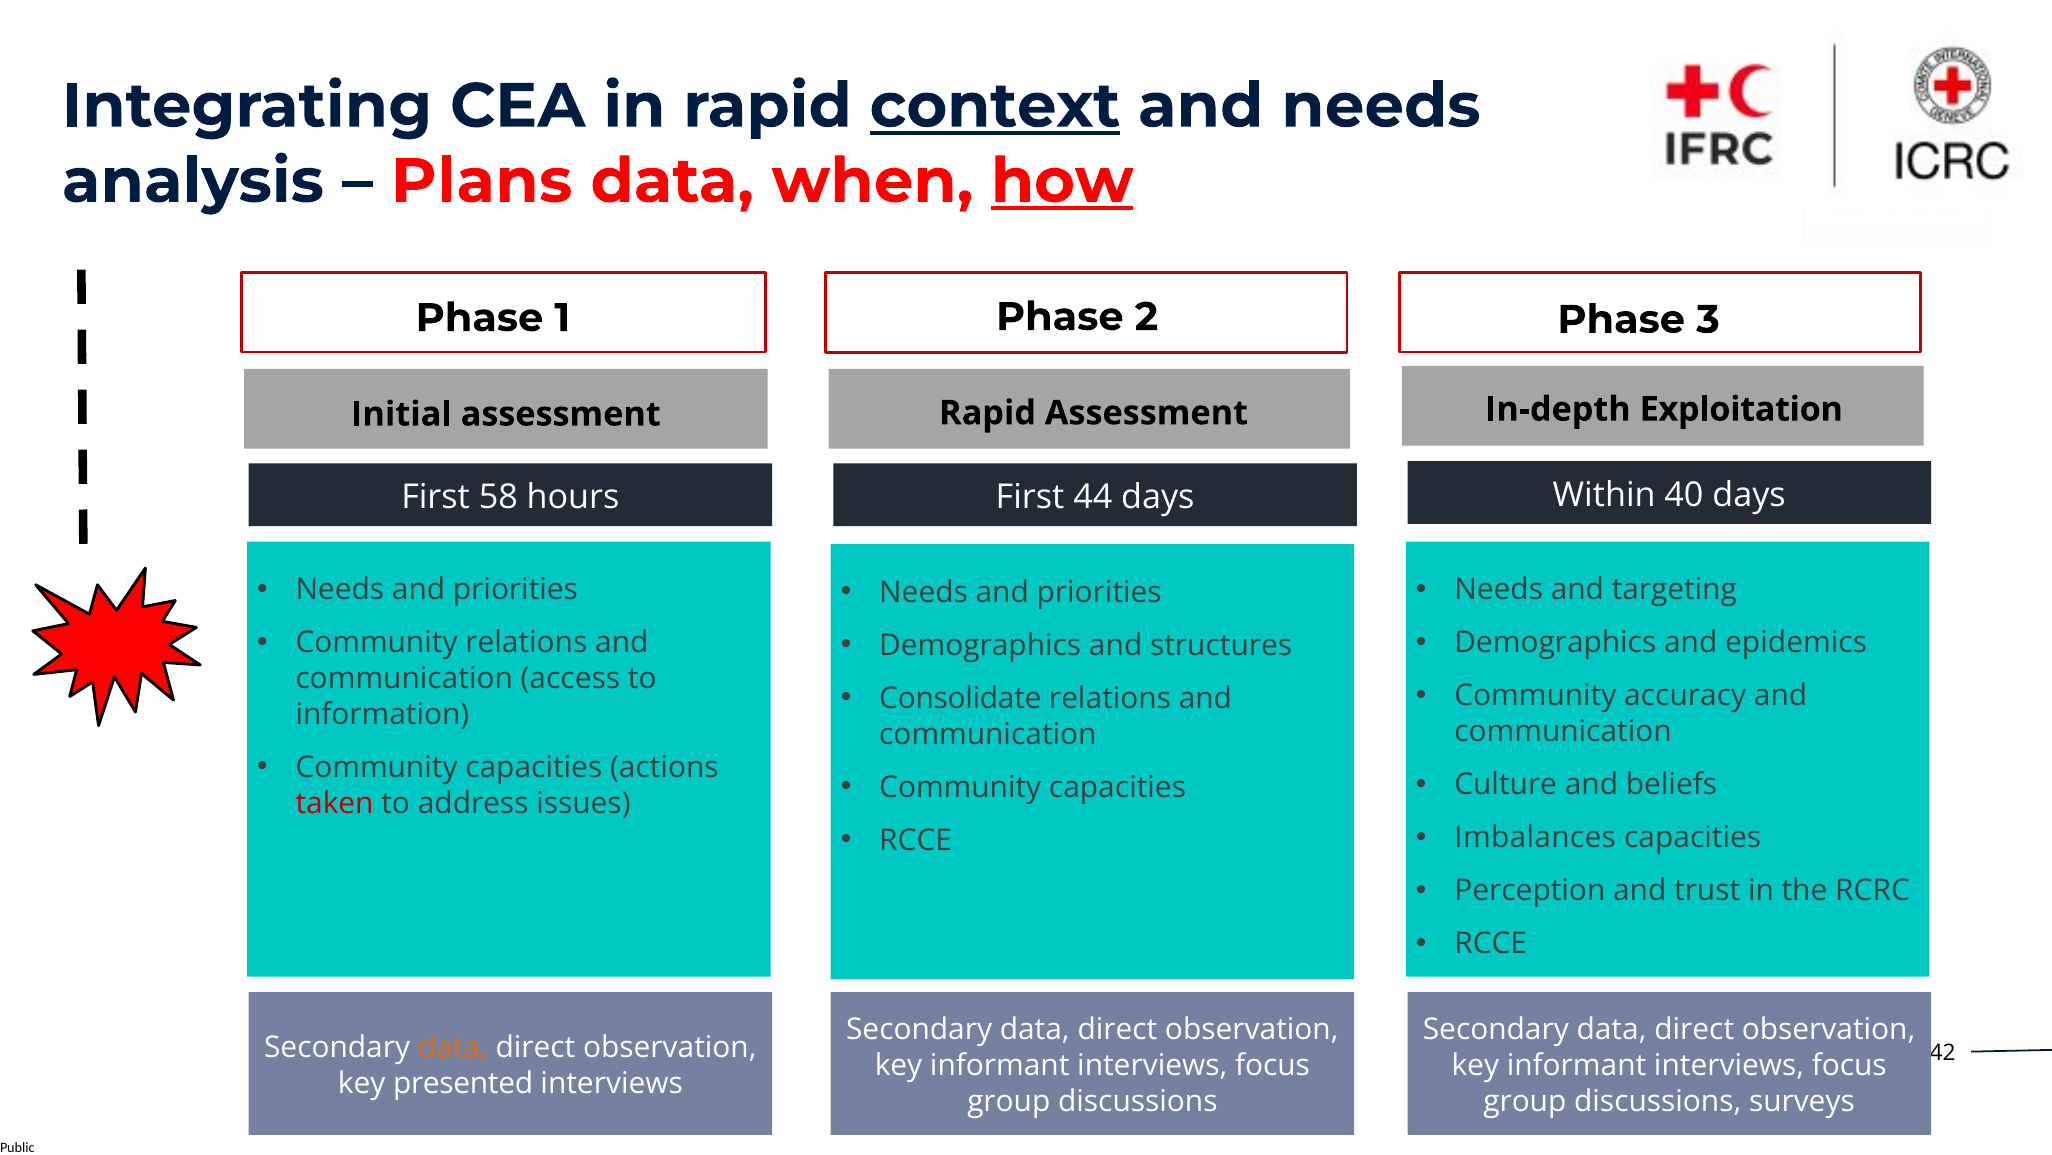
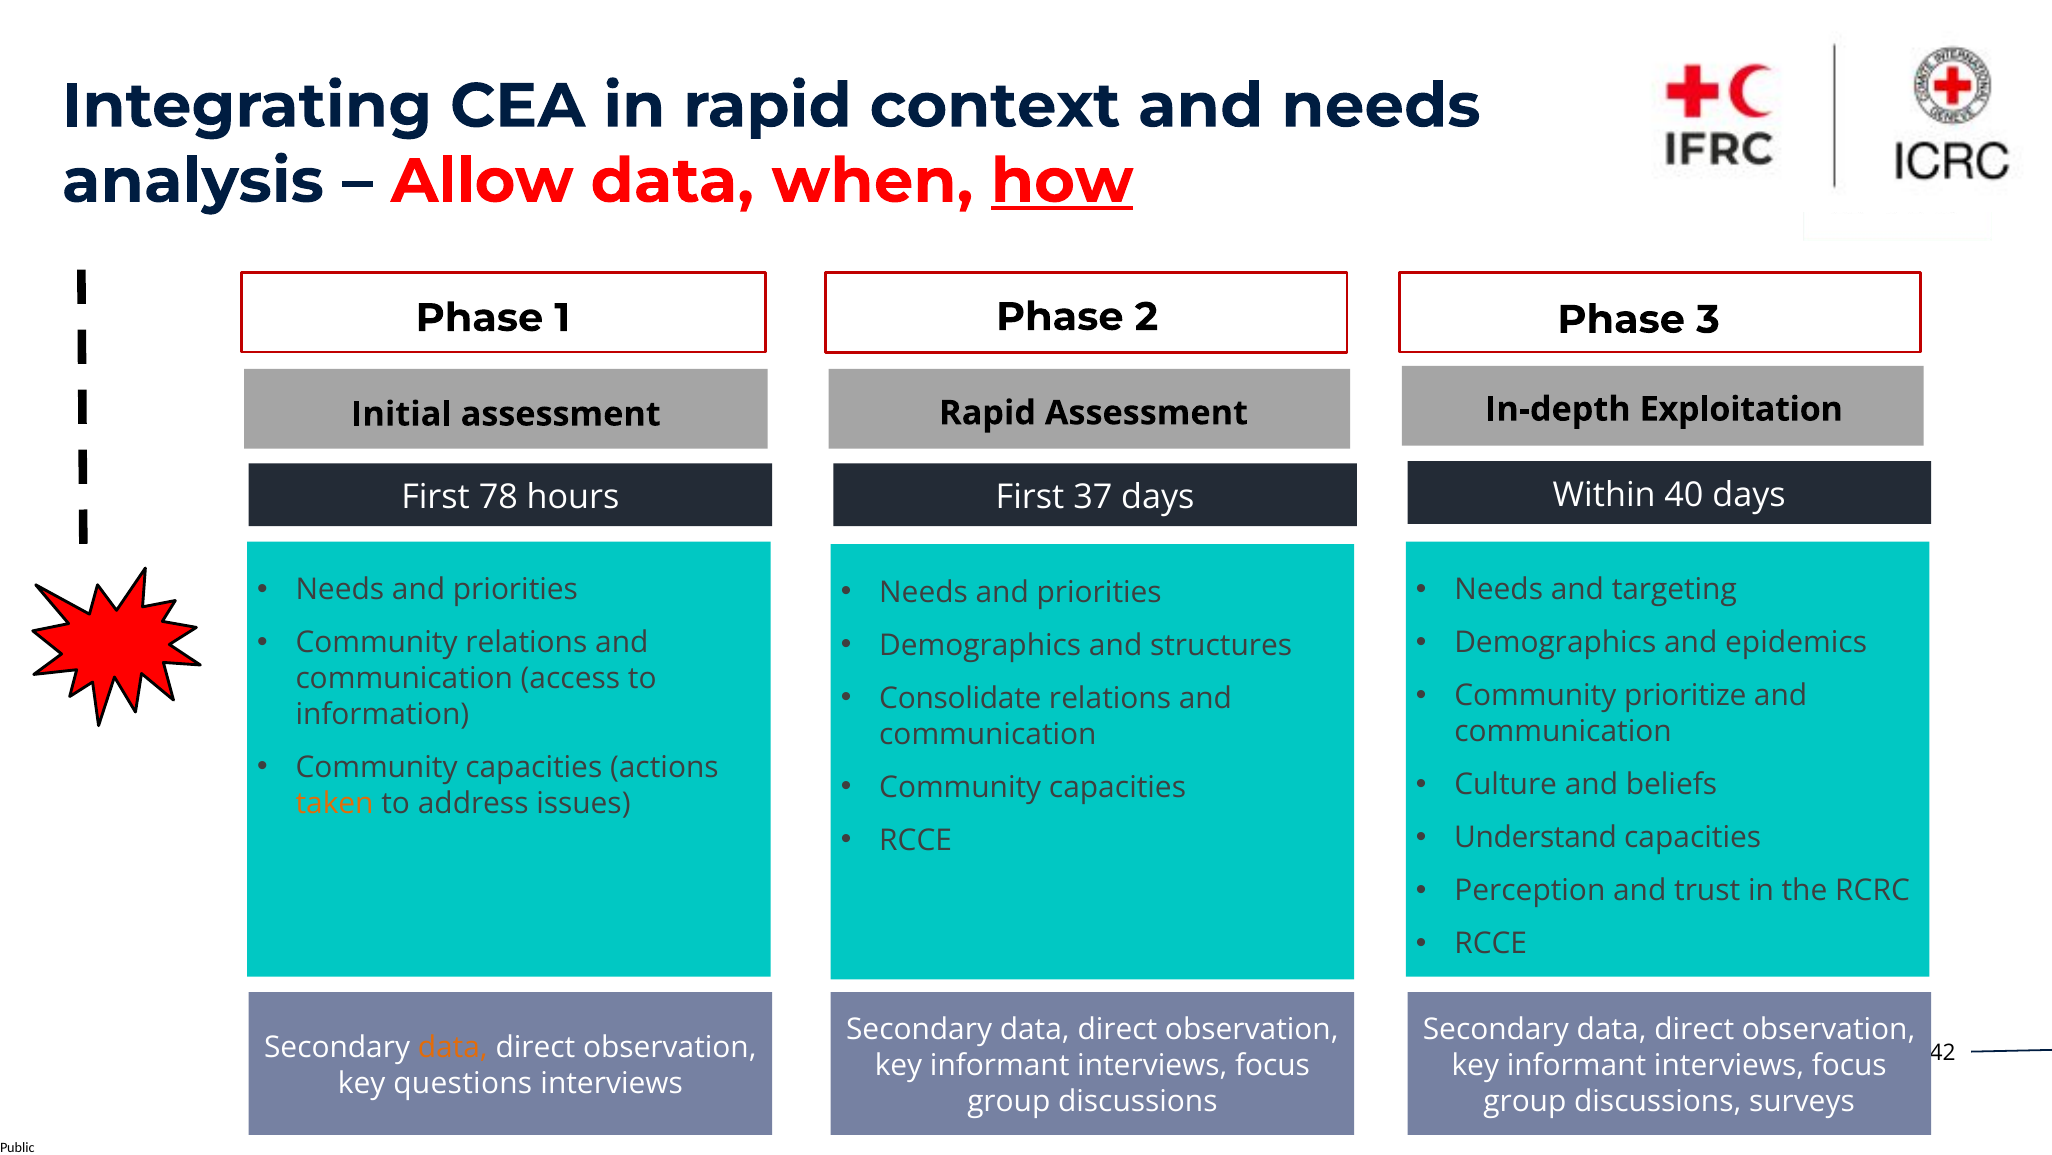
context underline: present -> none
Plans: Plans -> Allow
58: 58 -> 78
44: 44 -> 37
accuracy: accuracy -> prioritize
taken colour: red -> orange
Imbalances: Imbalances -> Understand
presented: presented -> questions
